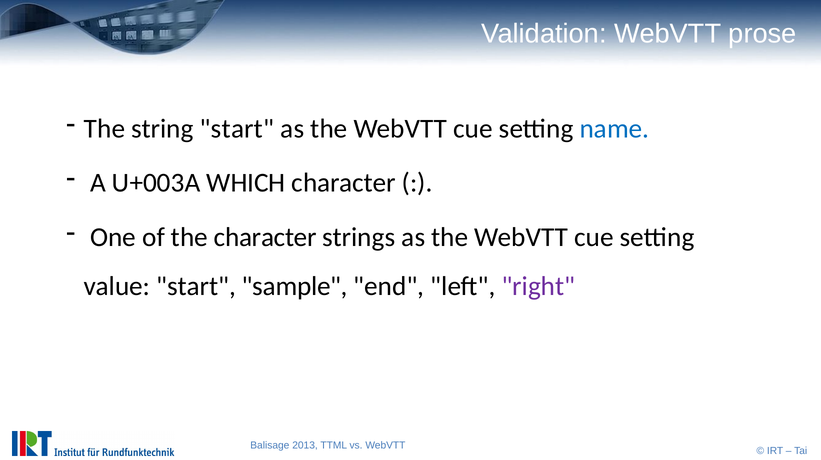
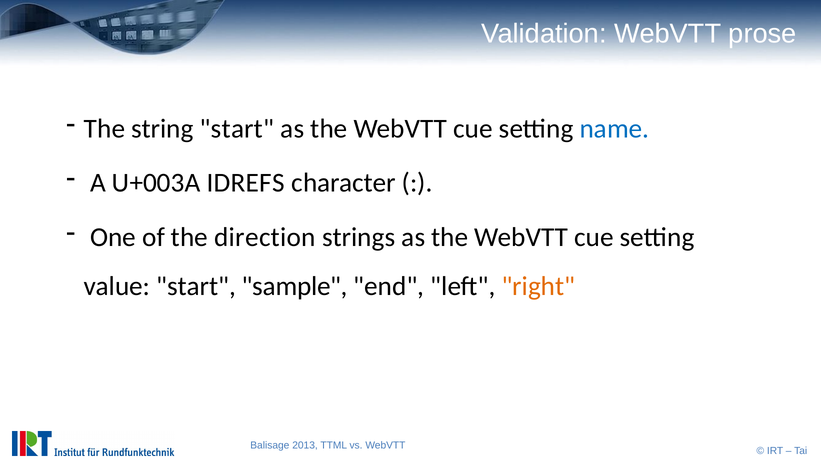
WHICH: WHICH -> IDREFS
the character: character -> direction
right colour: purple -> orange
